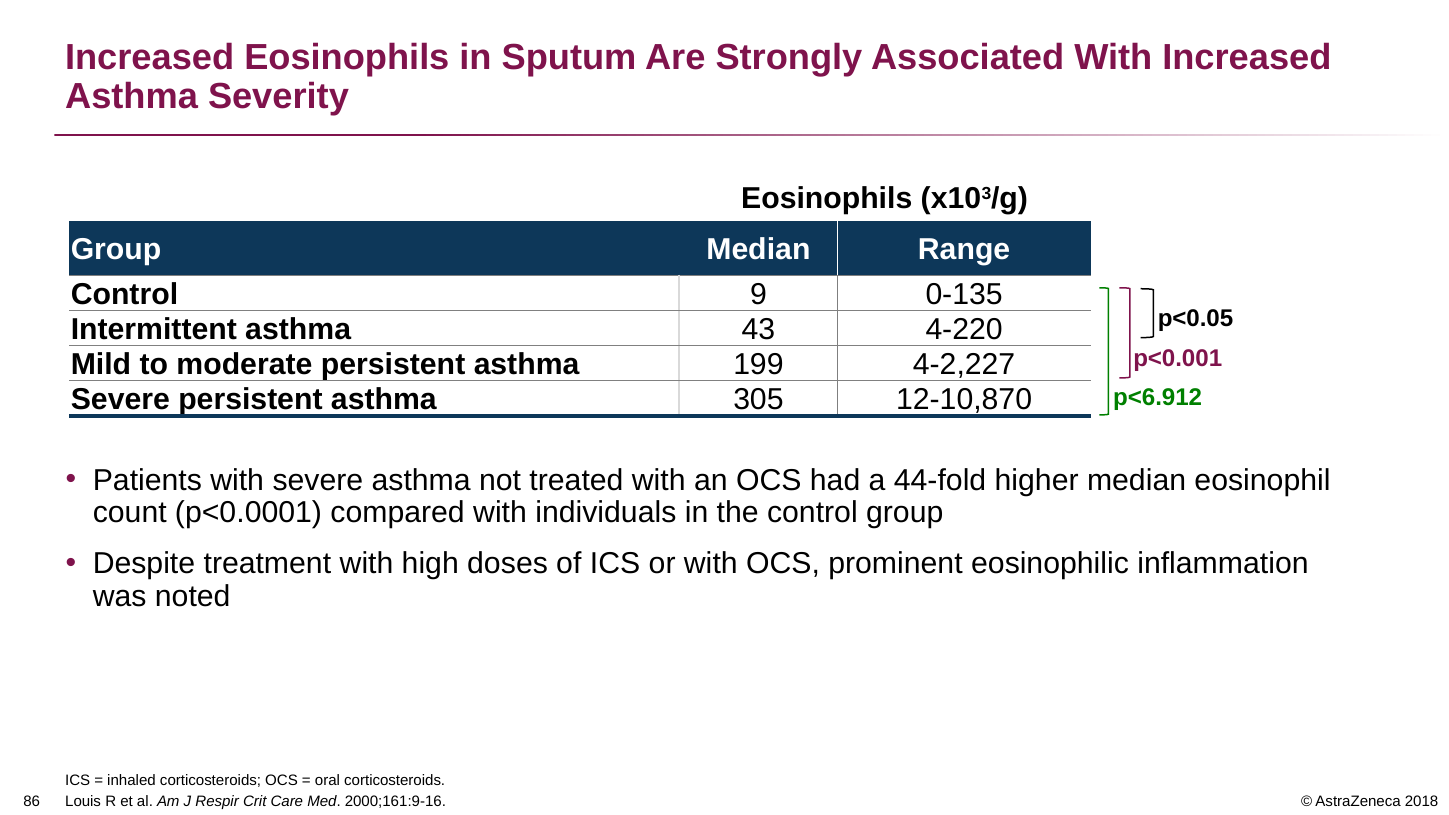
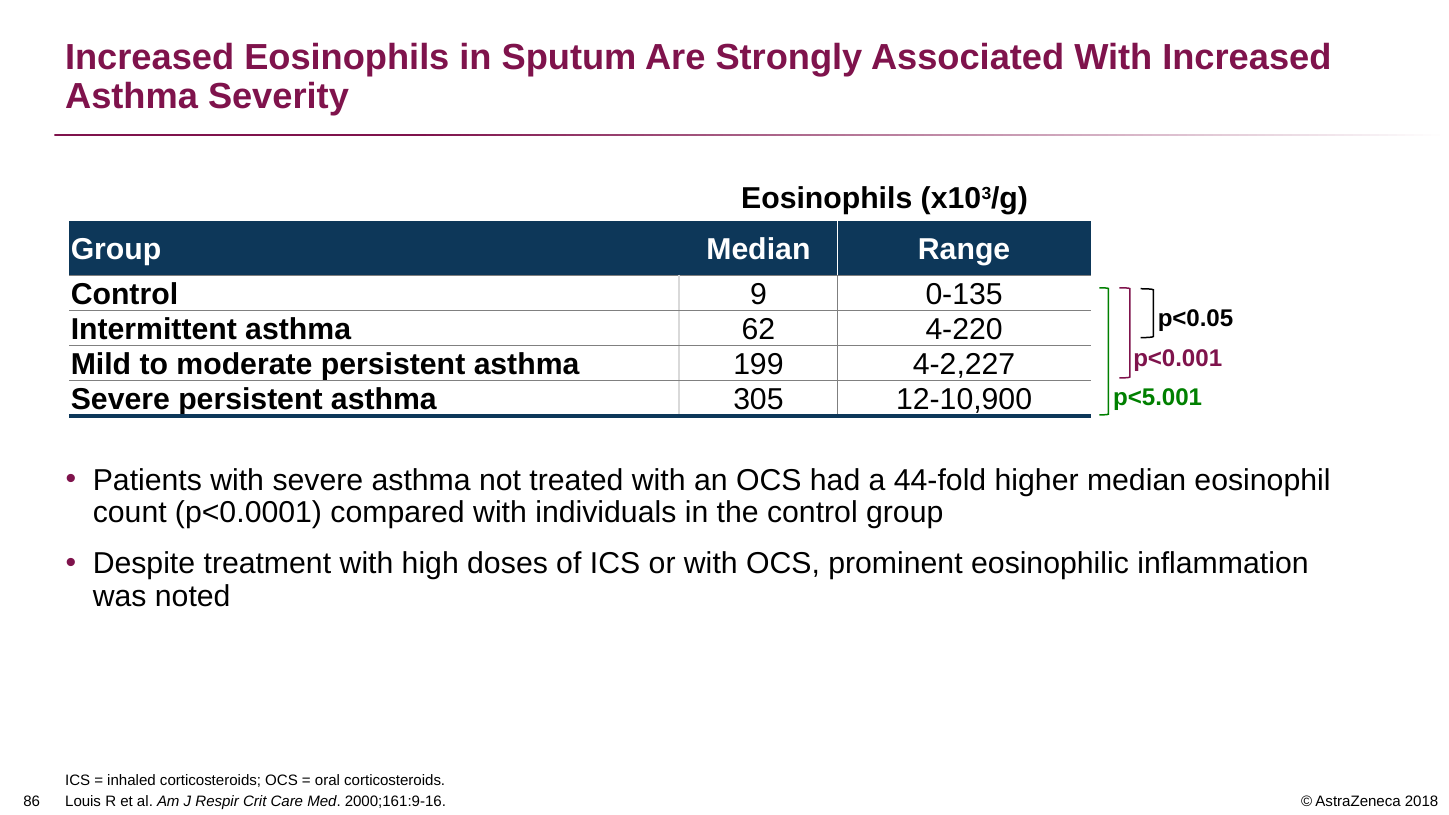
43: 43 -> 62
12-10,870: 12-10,870 -> 12-10,900
p<6.912: p<6.912 -> p<5.001
